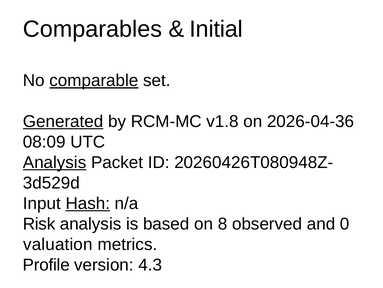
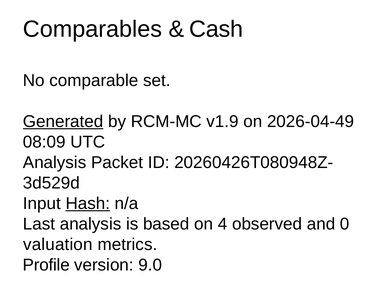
Initial: Initial -> Cash
comparable underline: present -> none
v1.8: v1.8 -> v1.9
2026-04-36: 2026-04-36 -> 2026-04-49
Analysis at (55, 162) underline: present -> none
Risk: Risk -> Last
8: 8 -> 4
4.3: 4.3 -> 9.0
